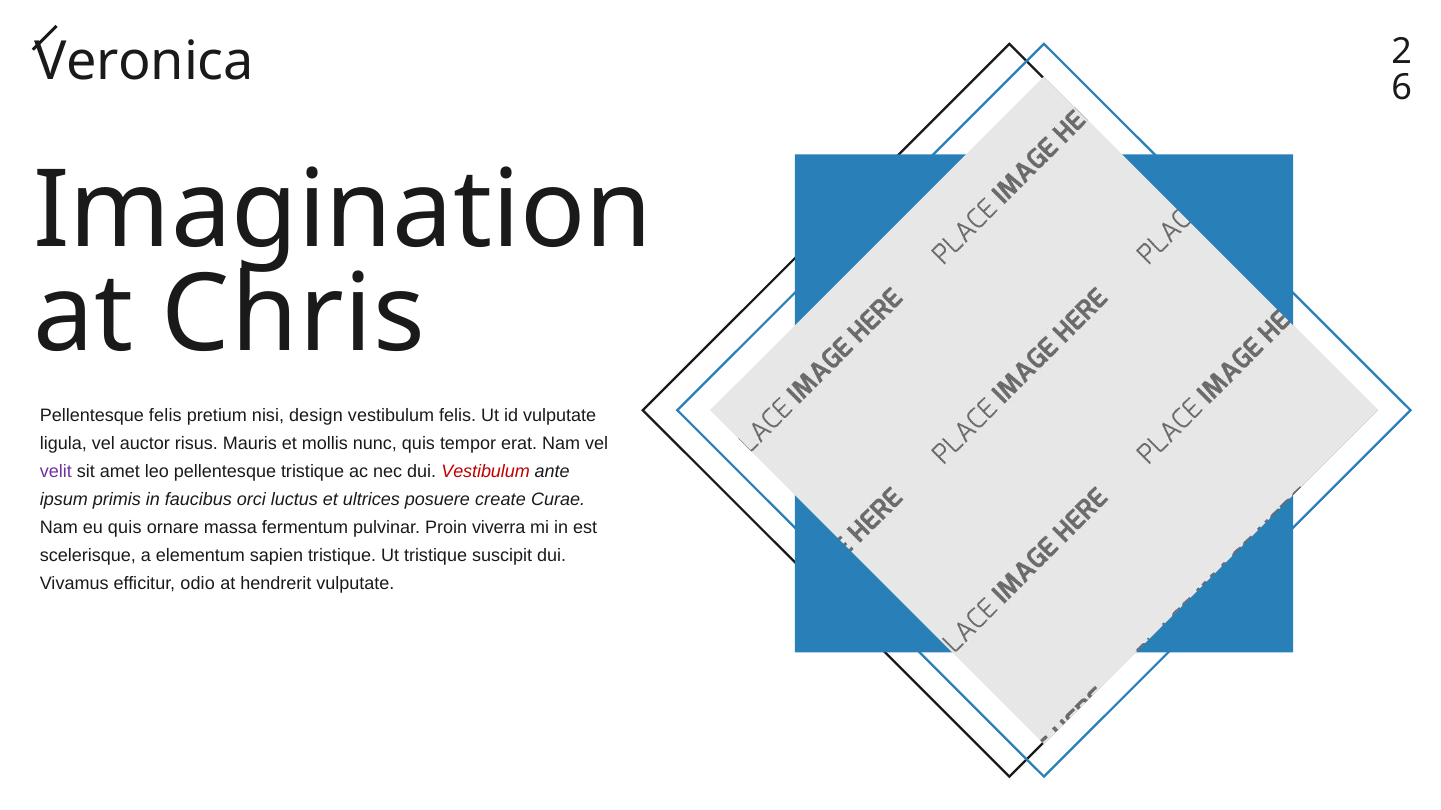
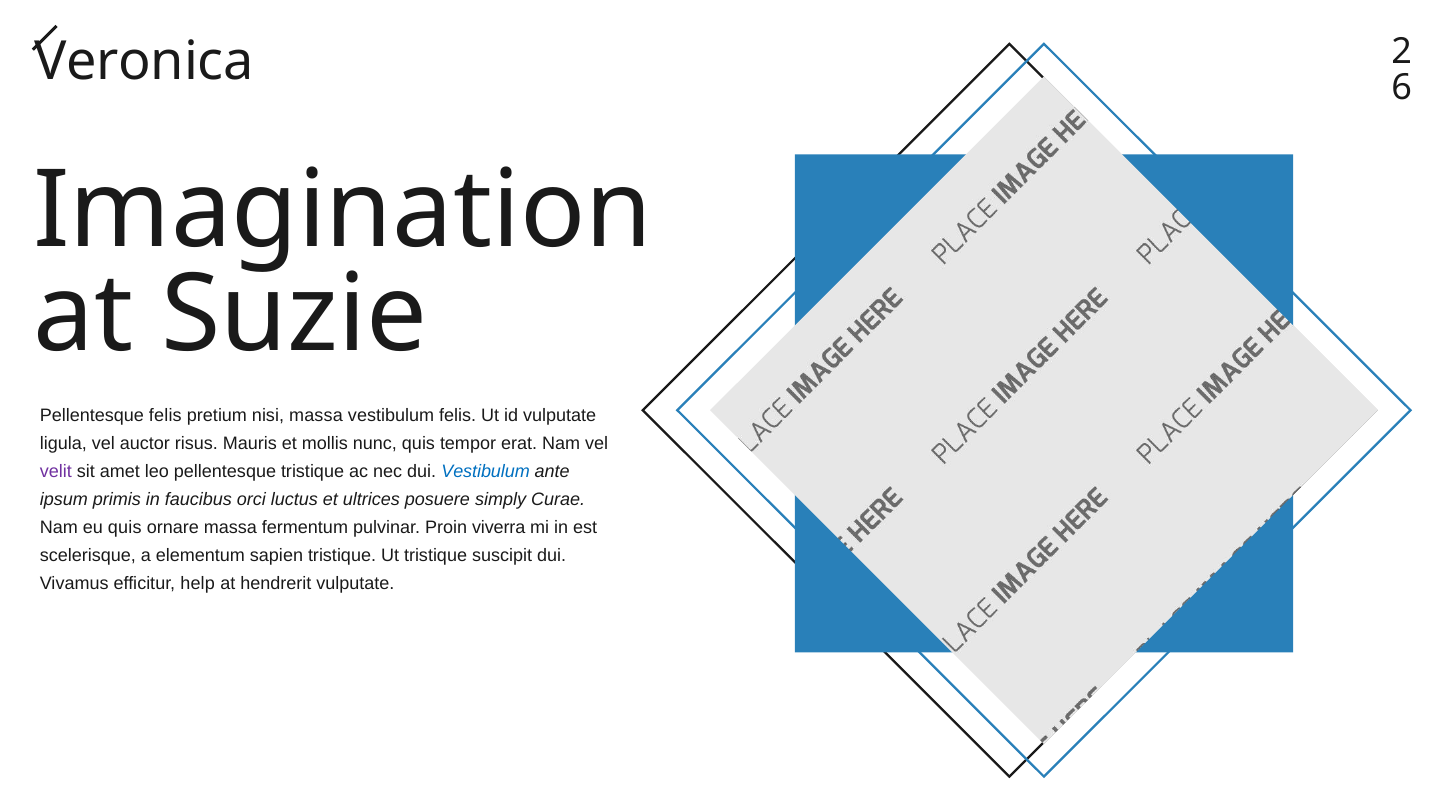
Chris: Chris -> Suzie
nisi design: design -> massa
Vestibulum at (486, 472) colour: red -> blue
create: create -> simply
odio: odio -> help
